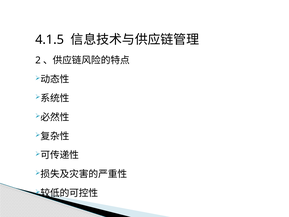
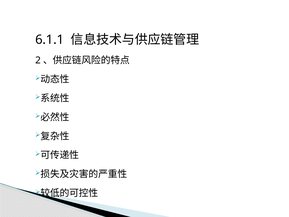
4.1.5: 4.1.5 -> 6.1.1
